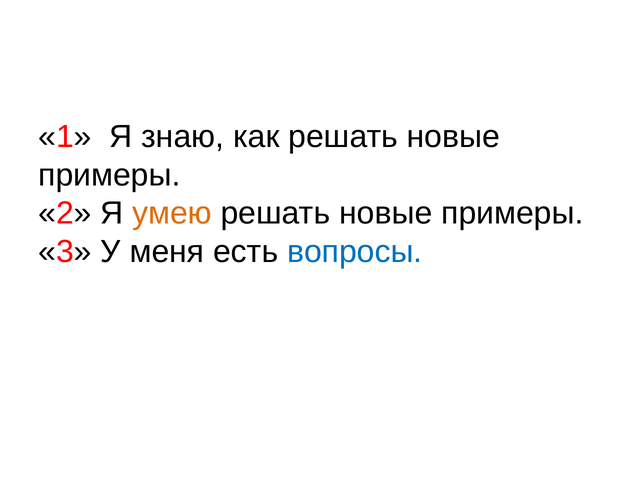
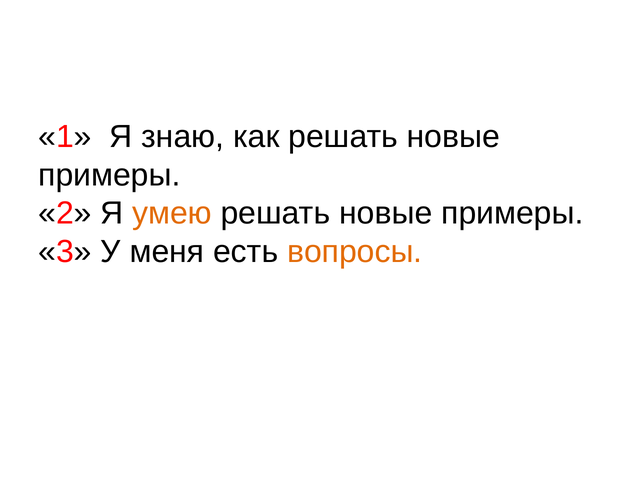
вопросы colour: blue -> orange
